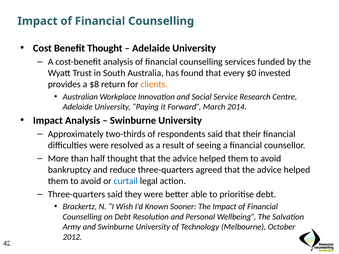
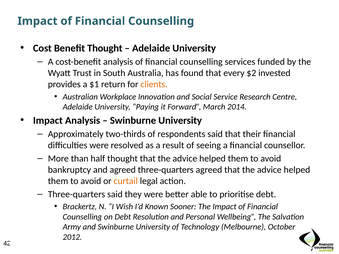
$0: $0 -> $2
$8: $8 -> $1
and reduce: reduce -> agreed
curtail colour: blue -> orange
